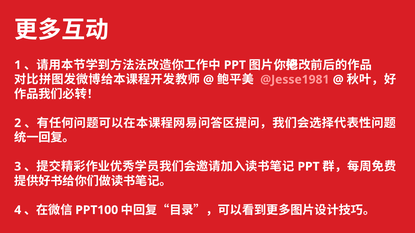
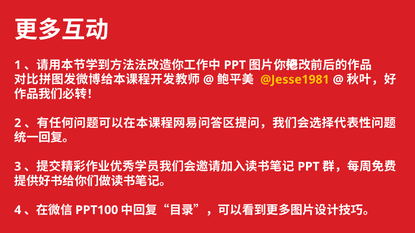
@Jesse1981 colour: pink -> yellow
